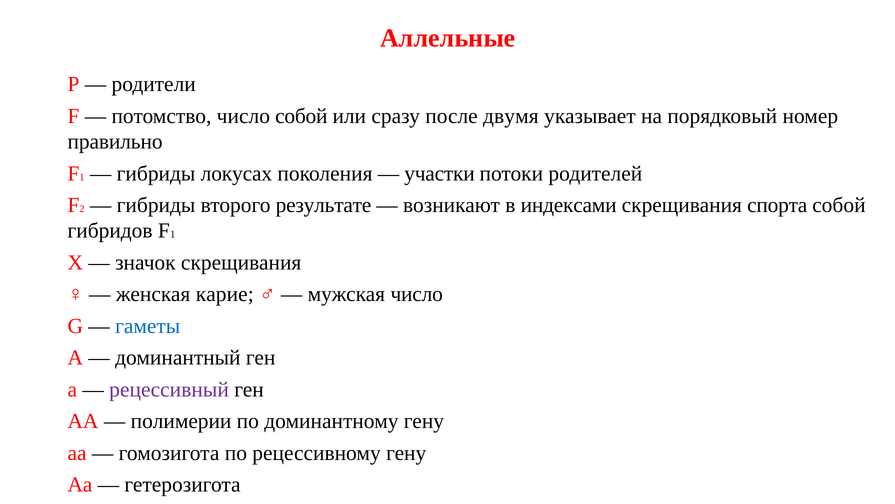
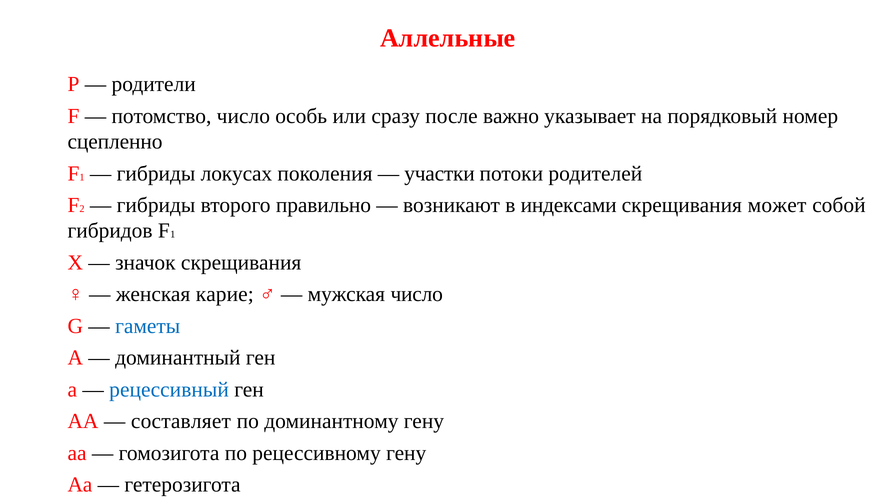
число собой: собой -> особь
двумя: двумя -> важно
правильно: правильно -> сцепленно
результате: результате -> правильно
спорта: спорта -> может
рецессивный colour: purple -> blue
полимерии: полимерии -> составляет
